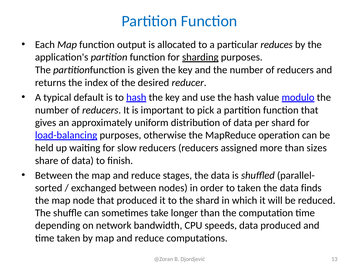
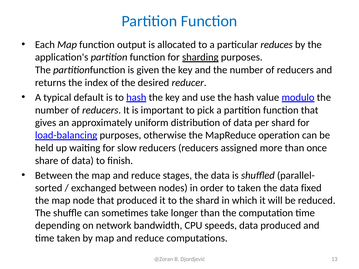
sizes: sizes -> once
finds: finds -> fixed
